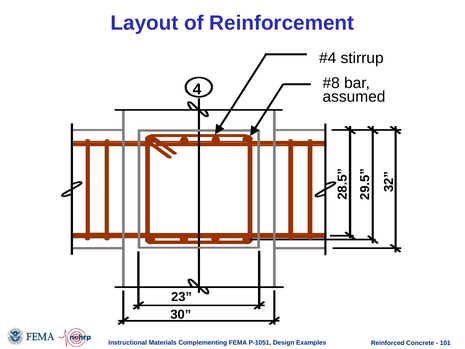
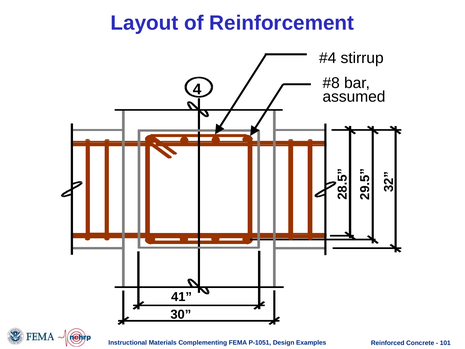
23: 23 -> 41
